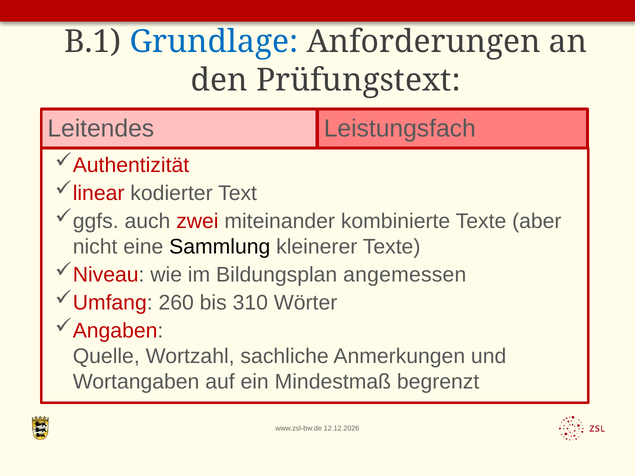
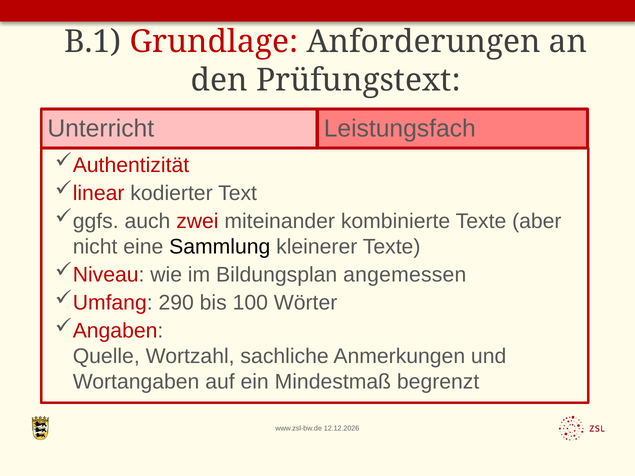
Grundlage colour: blue -> red
Leitendes: Leitendes -> Unterricht
260: 260 -> 290
310: 310 -> 100
